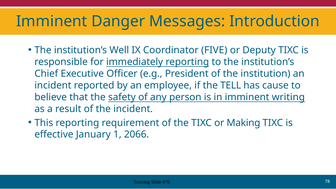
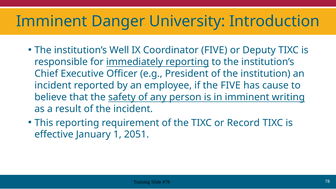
Messages: Messages -> University
the TELL: TELL -> FIVE
Making: Making -> Record
2066: 2066 -> 2051
